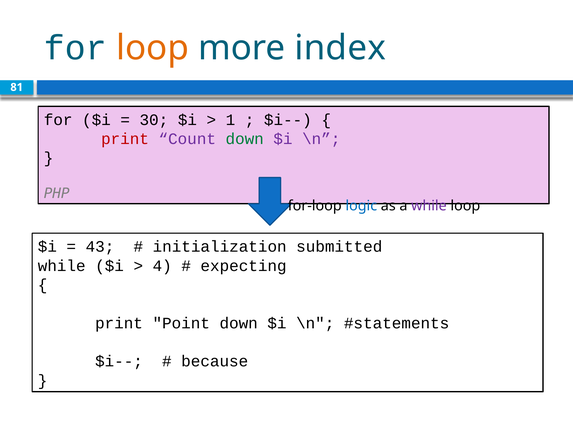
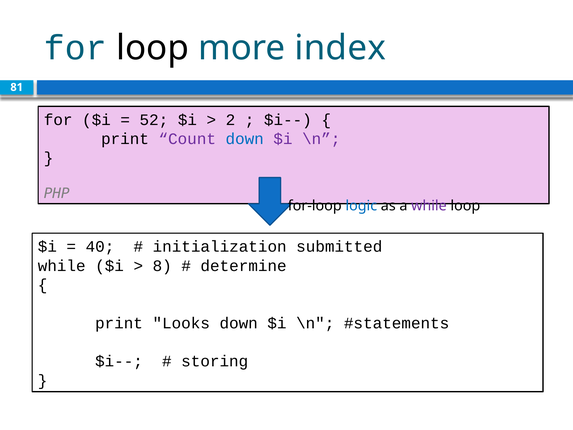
loop at (152, 48) colour: orange -> black
30: 30 -> 52
1: 1 -> 2
print at (125, 139) colour: red -> black
down at (245, 139) colour: green -> blue
43: 43 -> 40
4: 4 -> 8
expecting: expecting -> determine
Point: Point -> Looks
because: because -> storing
